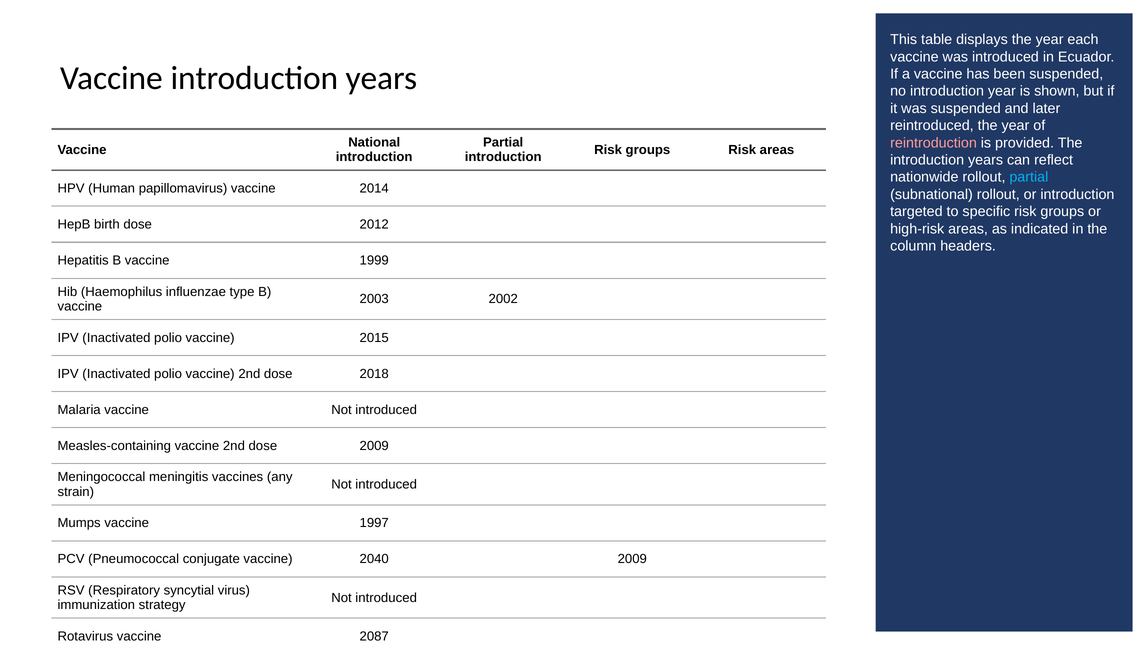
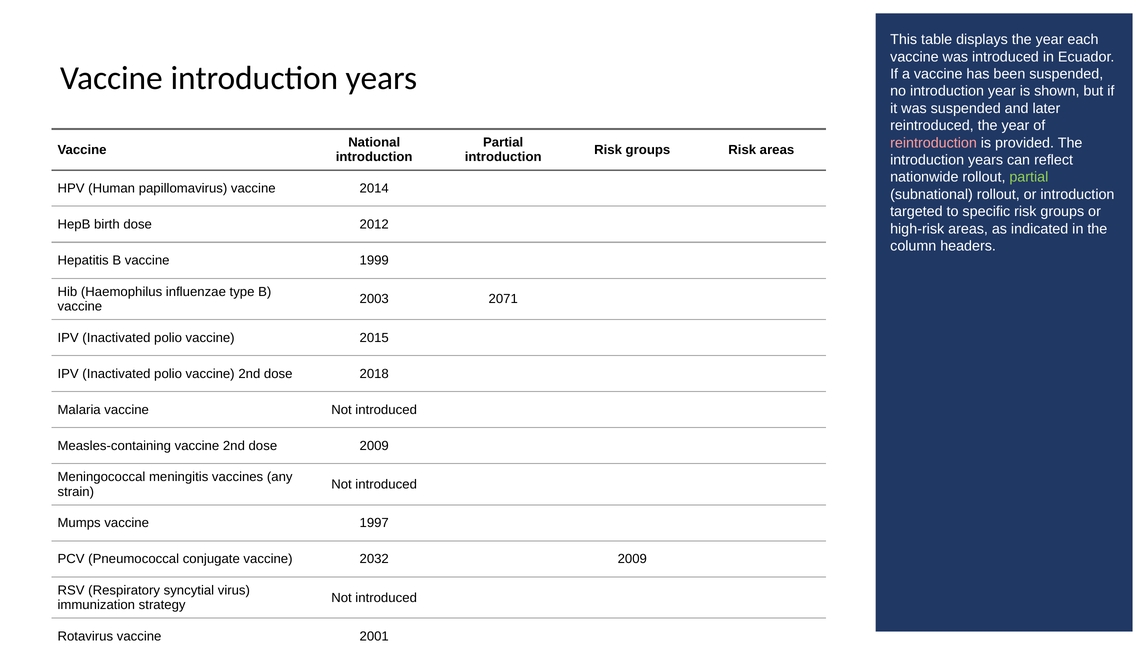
partial at (1029, 177) colour: light blue -> light green
2002: 2002 -> 2071
2040: 2040 -> 2032
vaccine 2087: 2087 -> 2001
